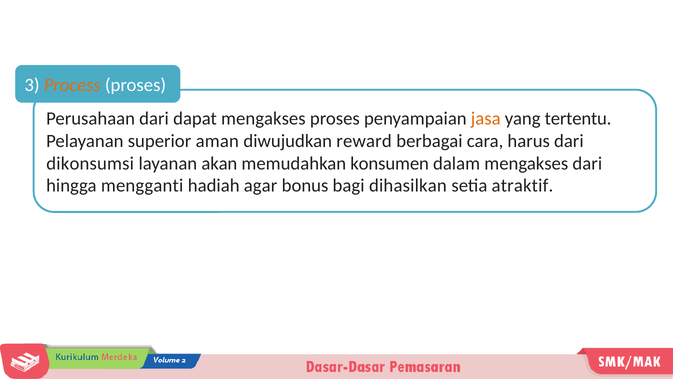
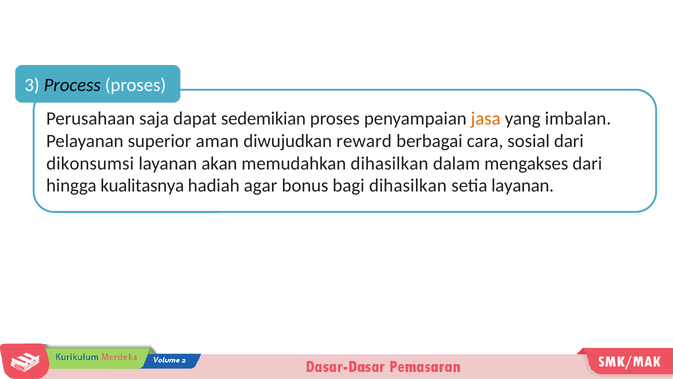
Process colour: orange -> black
Perusahaan dari: dari -> saja
dapat mengakses: mengakses -> sedemikian
tertentu: tertentu -> imbalan
harus: harus -> sosial
memudahkan konsumen: konsumen -> dihasilkan
mengganti: mengganti -> kualitasnya
setia atraktif: atraktif -> layanan
